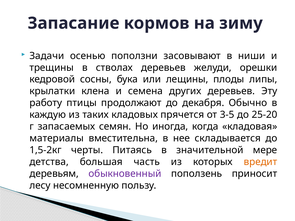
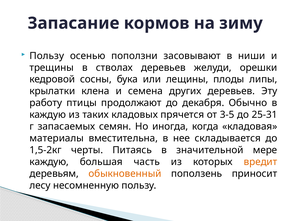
Задачи at (47, 56): Задачи -> Пользу
25-20: 25-20 -> 25-31
детства at (49, 162): детства -> каждую
обыкновенный colour: purple -> orange
